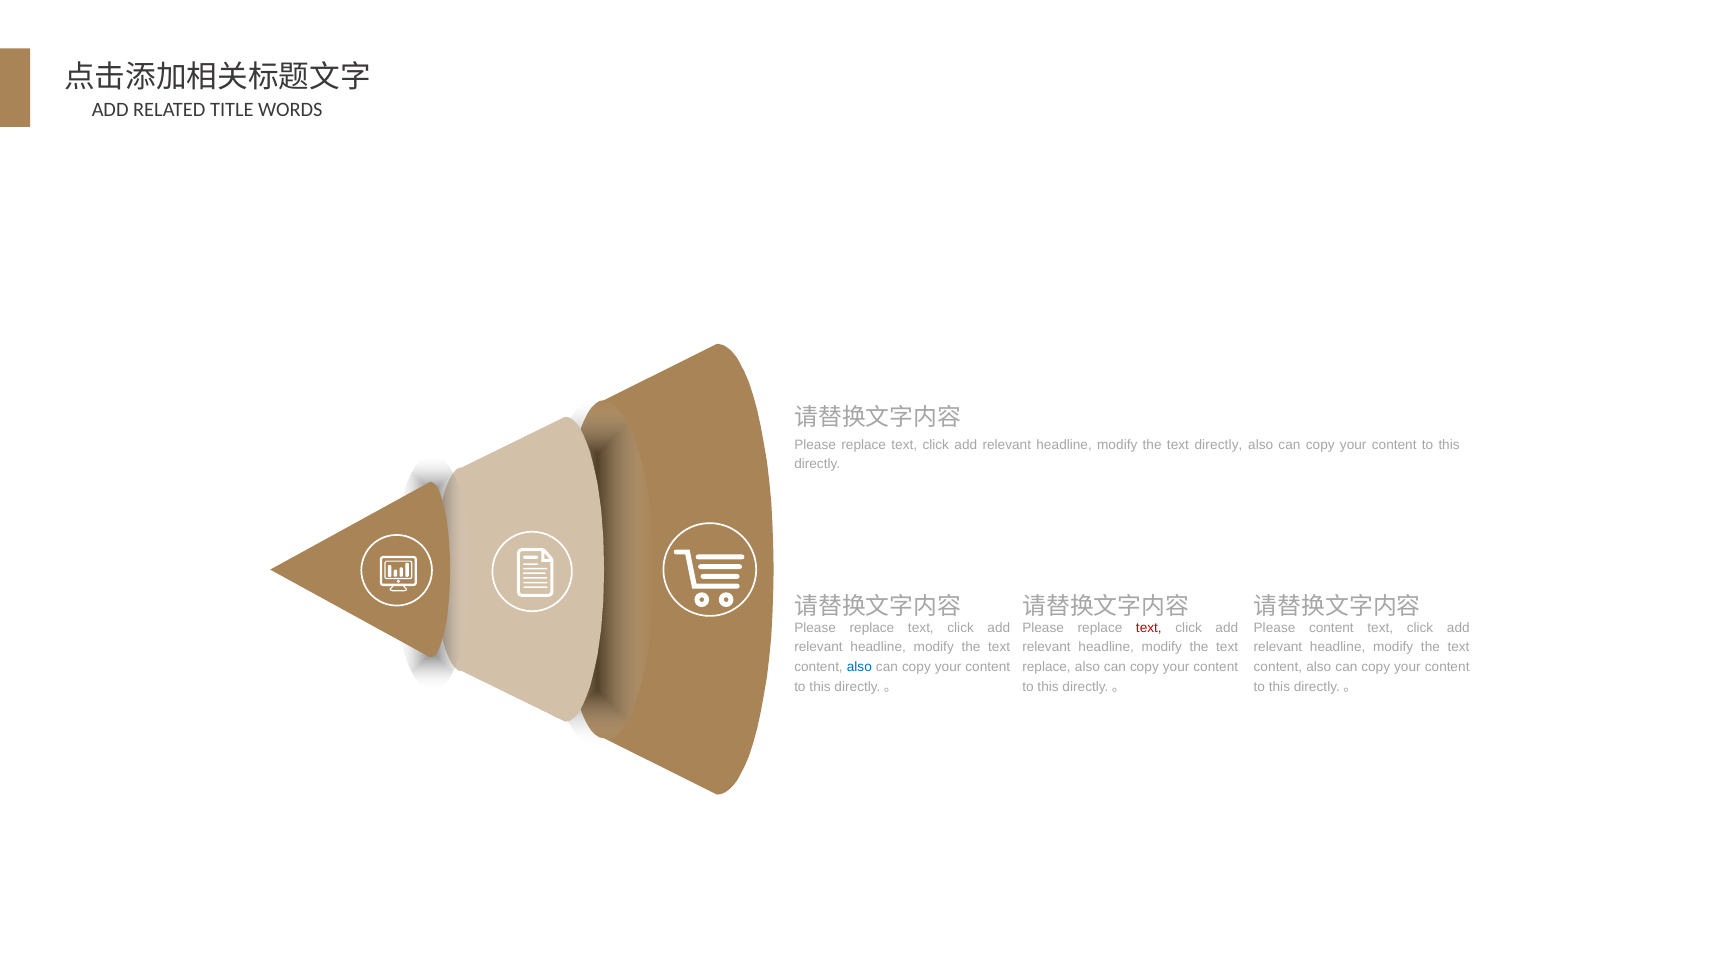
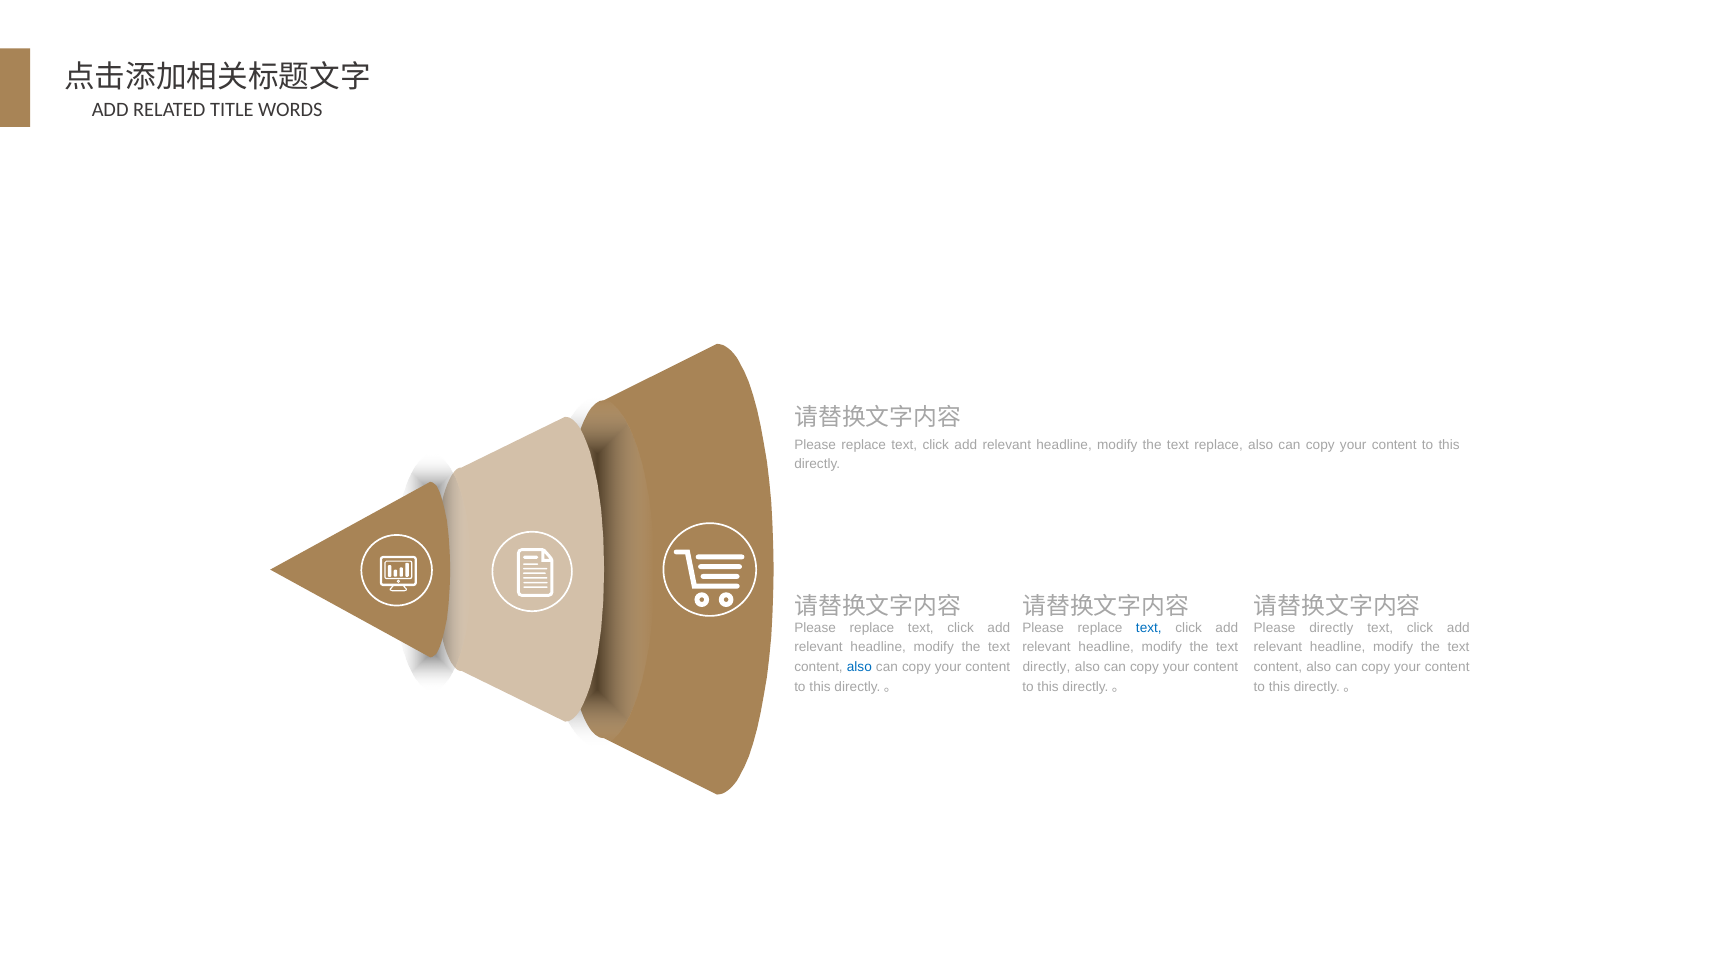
text directly: directly -> replace
text at (1149, 628) colour: red -> blue
Please content: content -> directly
replace at (1047, 667): replace -> directly
